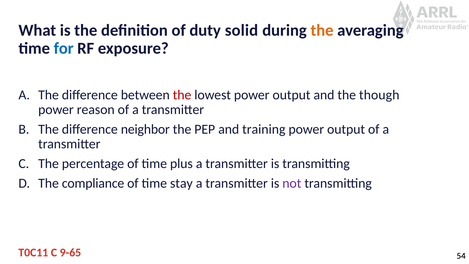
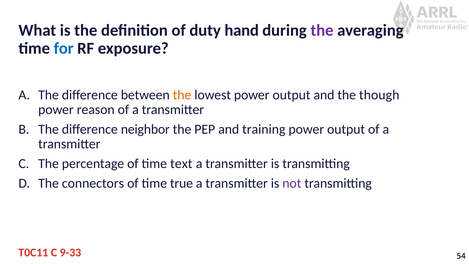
solid: solid -> hand
the at (322, 30) colour: orange -> purple
the at (182, 95) colour: red -> orange
plus: plus -> text
compliance: compliance -> connectors
stay: stay -> true
9-65: 9-65 -> 9-33
